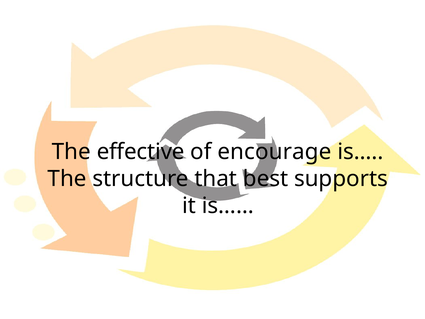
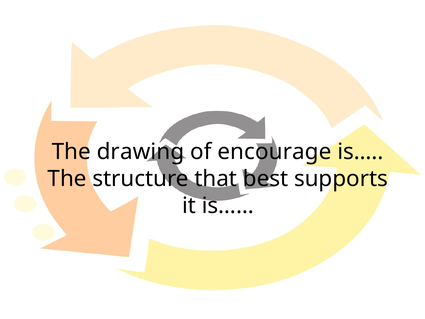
effective: effective -> drawing
